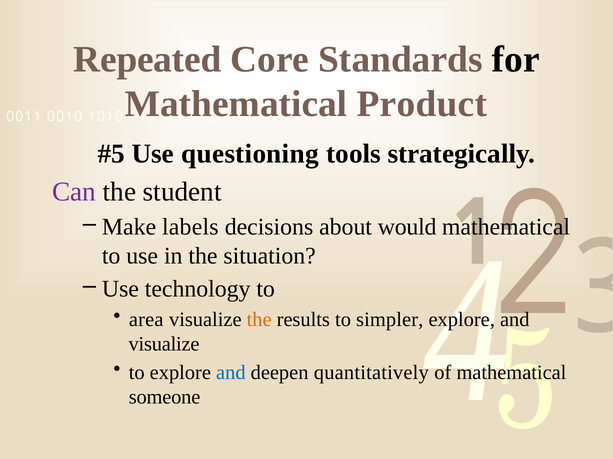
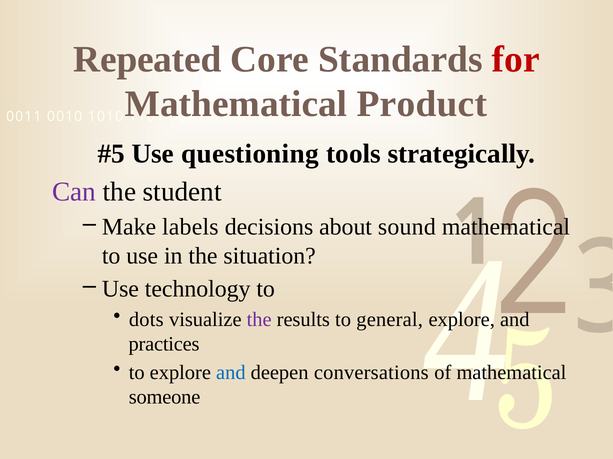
for colour: black -> red
would: would -> sound
area: area -> dots
the at (259, 320) colour: orange -> purple
simpler: simpler -> general
visualize at (164, 344): visualize -> practices
quantitatively: quantitatively -> conversations
